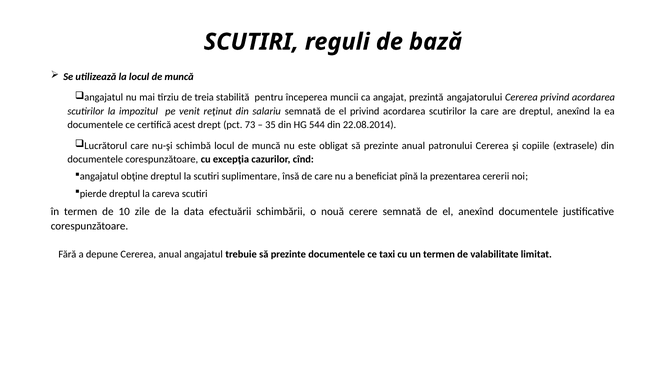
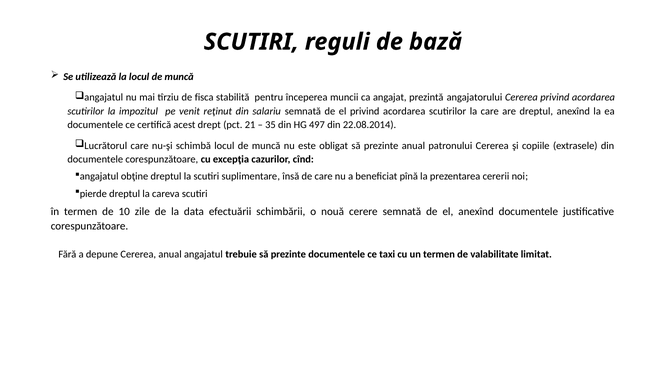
treia: treia -> fisca
73: 73 -> 21
544: 544 -> 497
